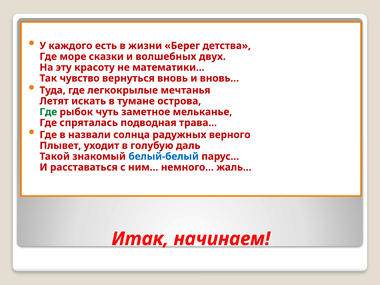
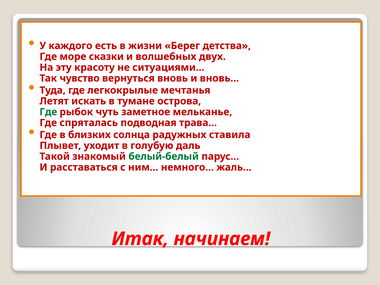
математики…: математики… -> ситуациями…
назвали: назвали -> близких
верного: верного -> ставила
белый-белый colour: blue -> green
